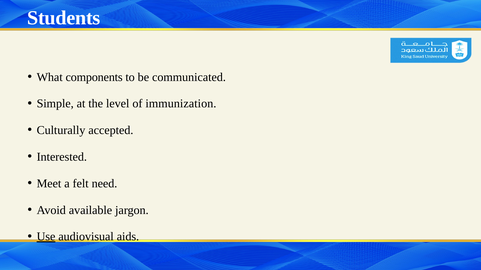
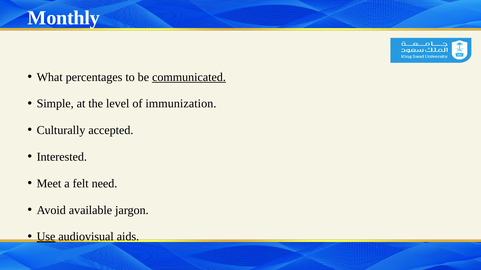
Students: Students -> Monthly
components: components -> percentages
communicated underline: none -> present
